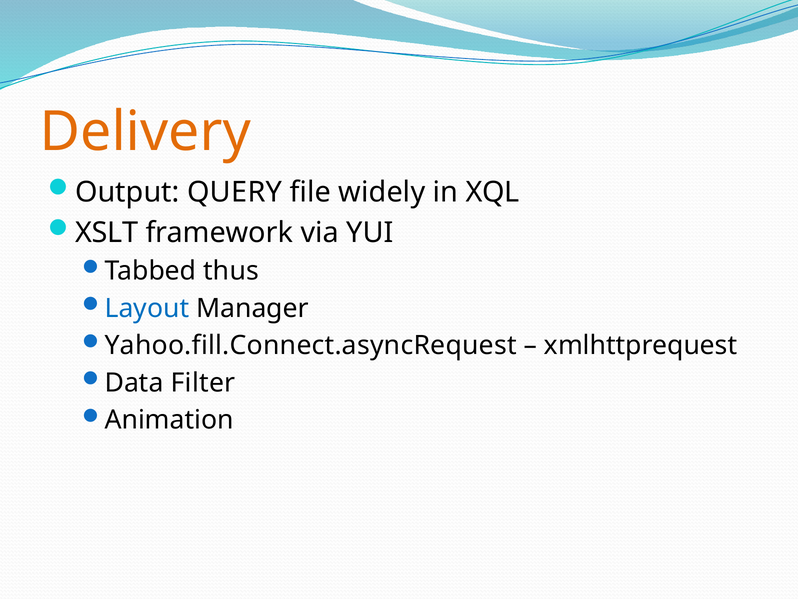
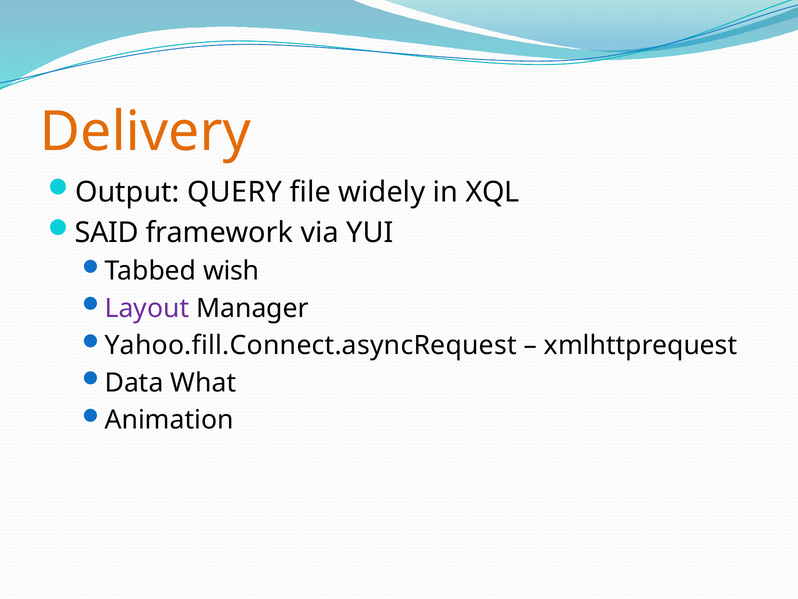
XSLT: XSLT -> SAID
thus: thus -> wish
Layout colour: blue -> purple
Filter: Filter -> What
